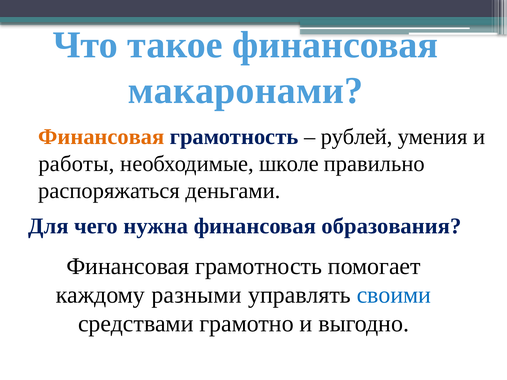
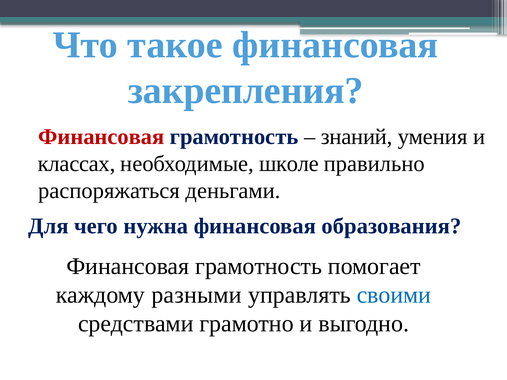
макаронами: макаронами -> закрепления
Финансовая at (101, 137) colour: orange -> red
рублей: рублей -> знаний
работы: работы -> классах
